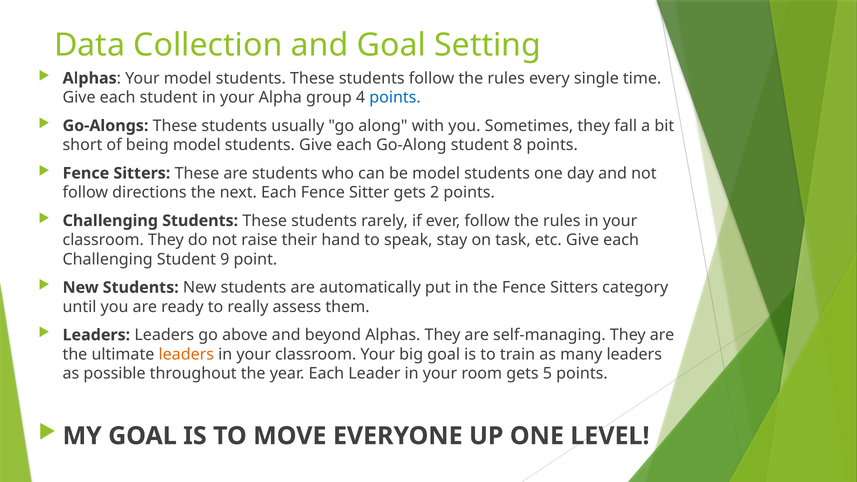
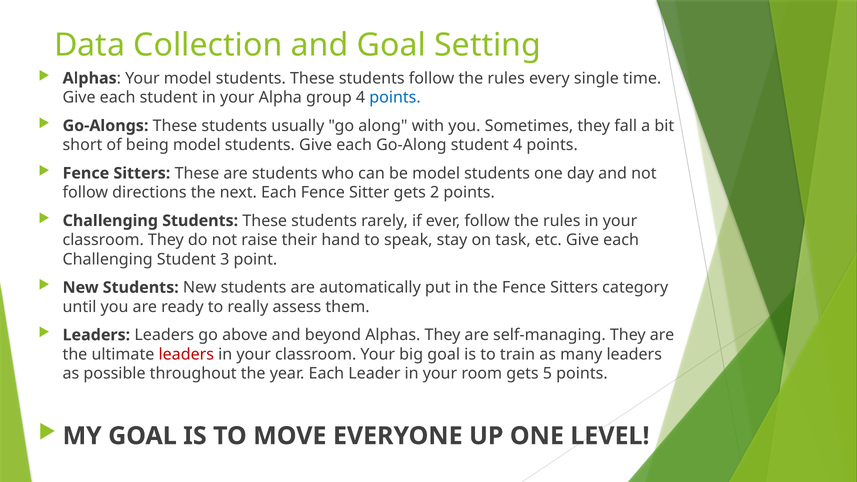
student 8: 8 -> 4
9: 9 -> 3
leaders at (186, 354) colour: orange -> red
